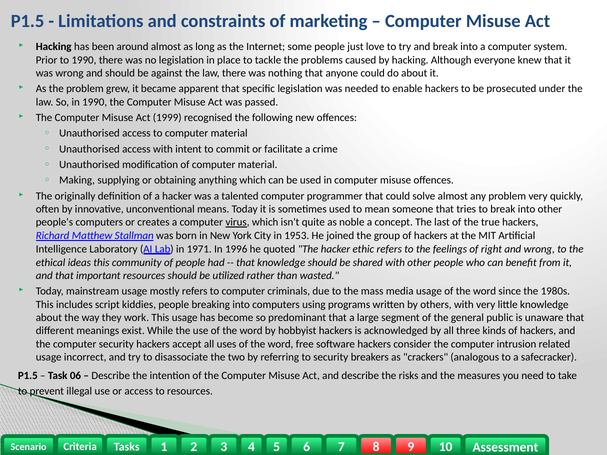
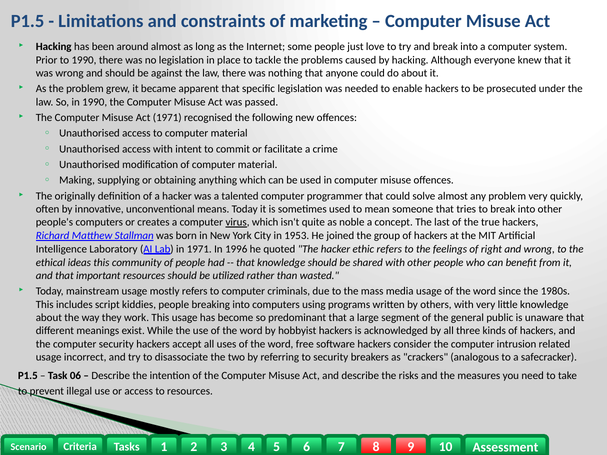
Act 1999: 1999 -> 1971
